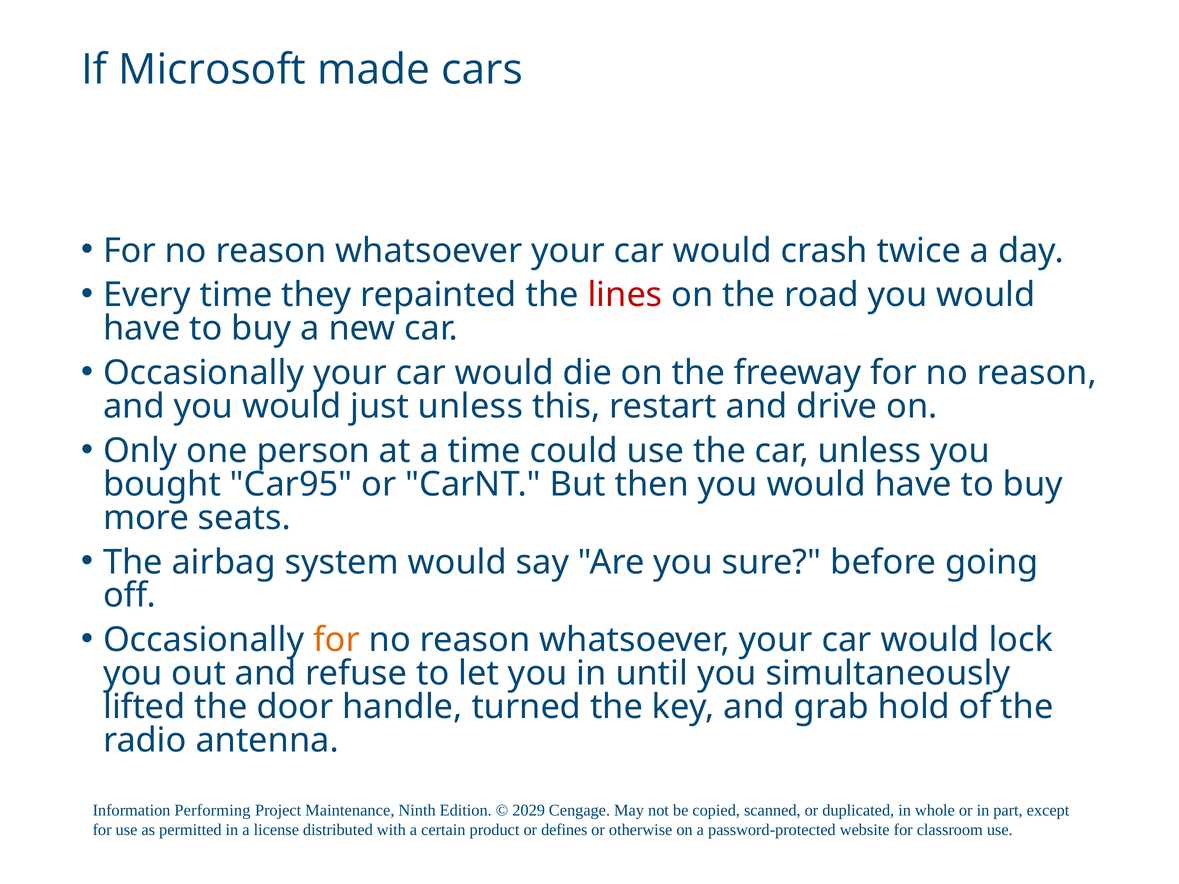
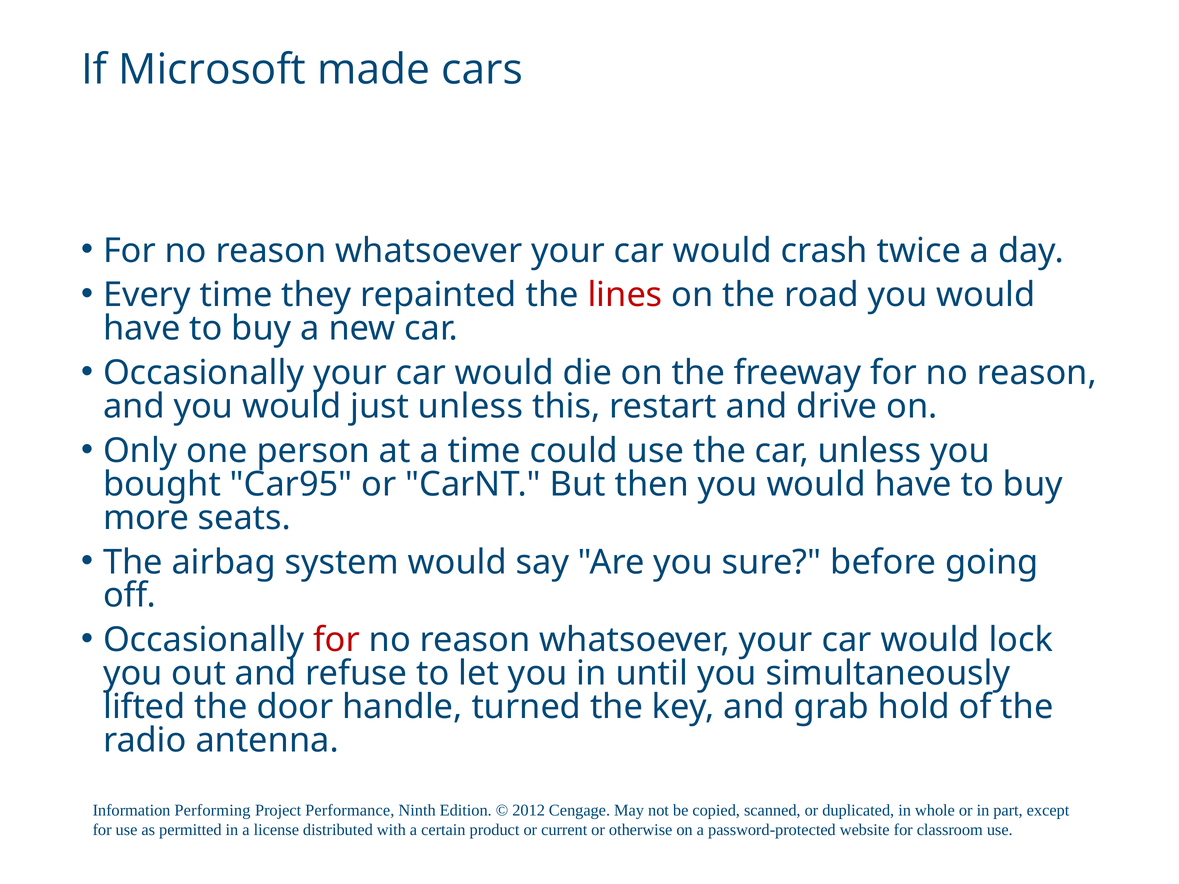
for at (337, 640) colour: orange -> red
Maintenance: Maintenance -> Performance
2029: 2029 -> 2012
defines: defines -> current
